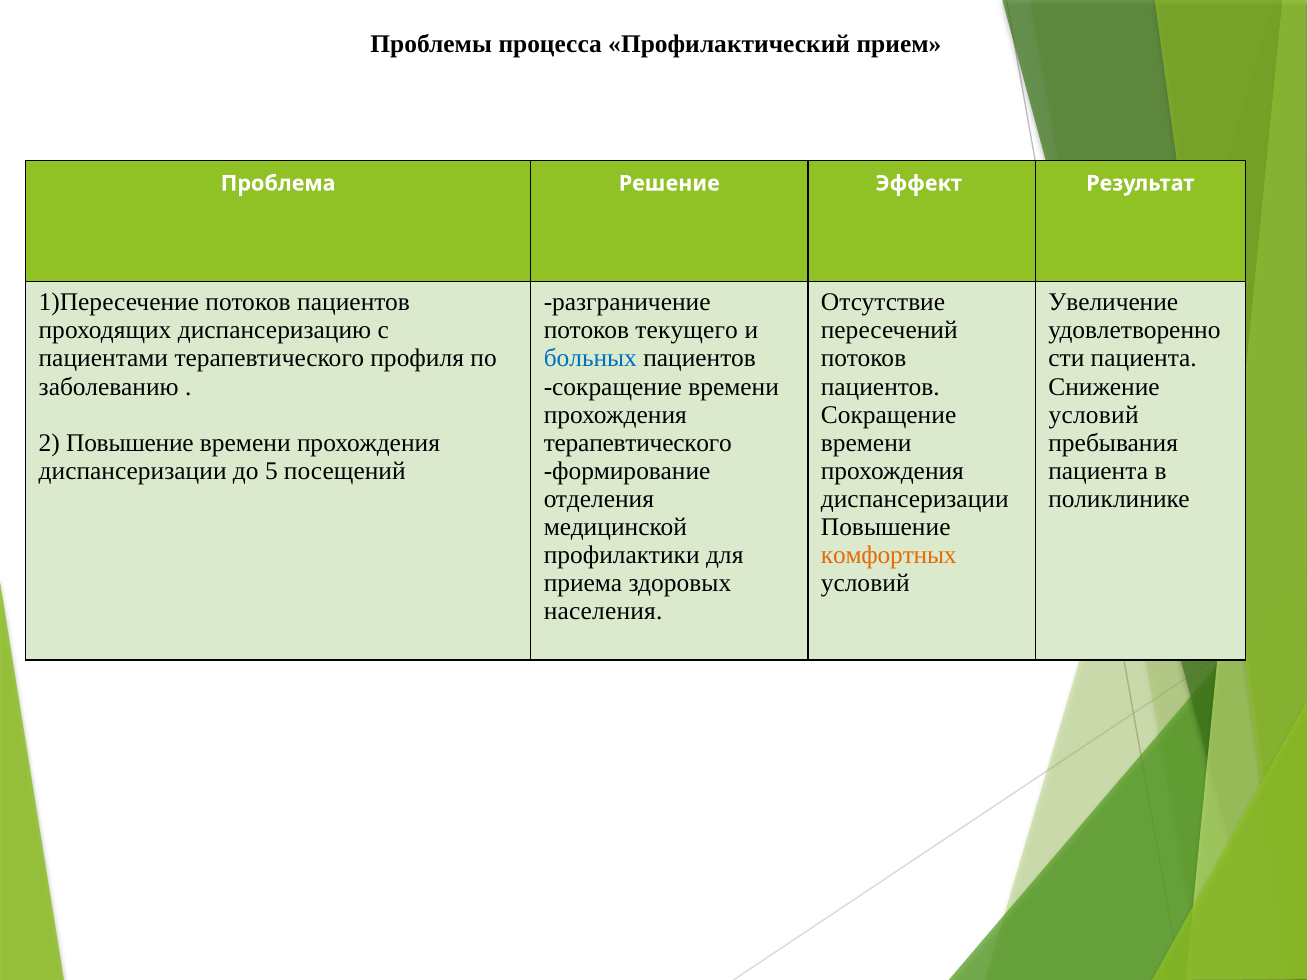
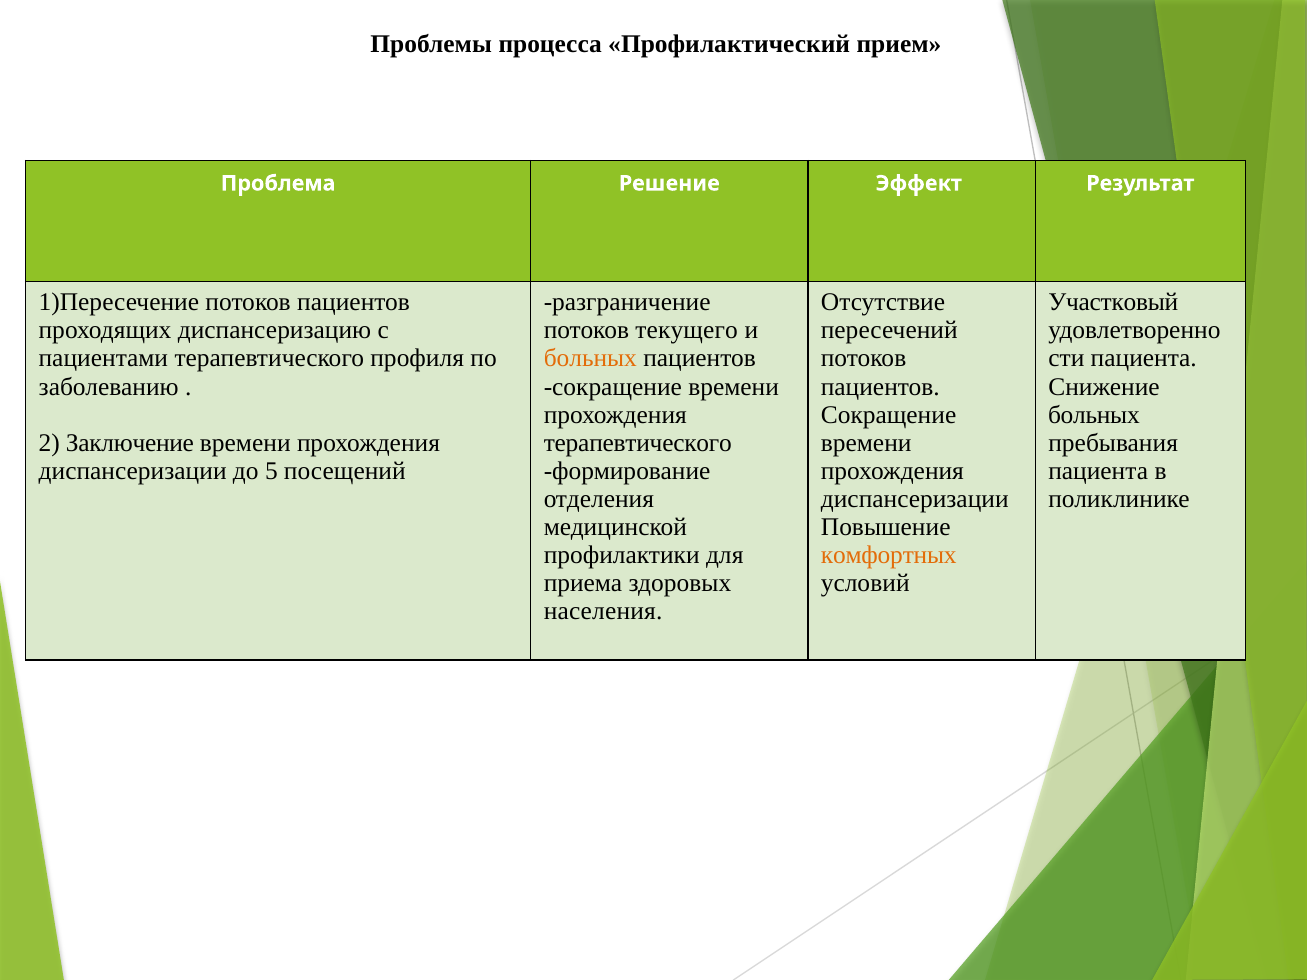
Увеличение: Увеличение -> Участковый
больных at (590, 359) colour: blue -> orange
условий at (1094, 415): условий -> больных
2 Повышение: Повышение -> Заключение
